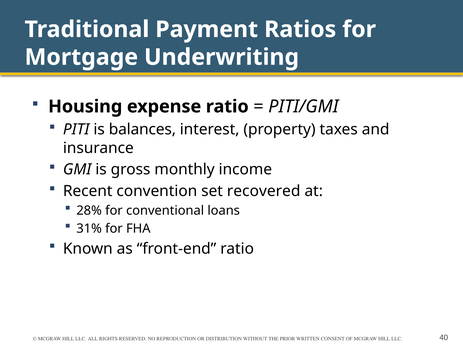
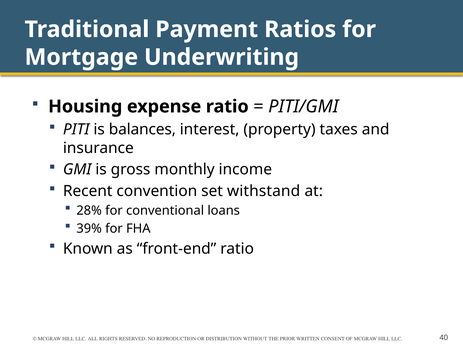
recovered: recovered -> withstand
31%: 31% -> 39%
